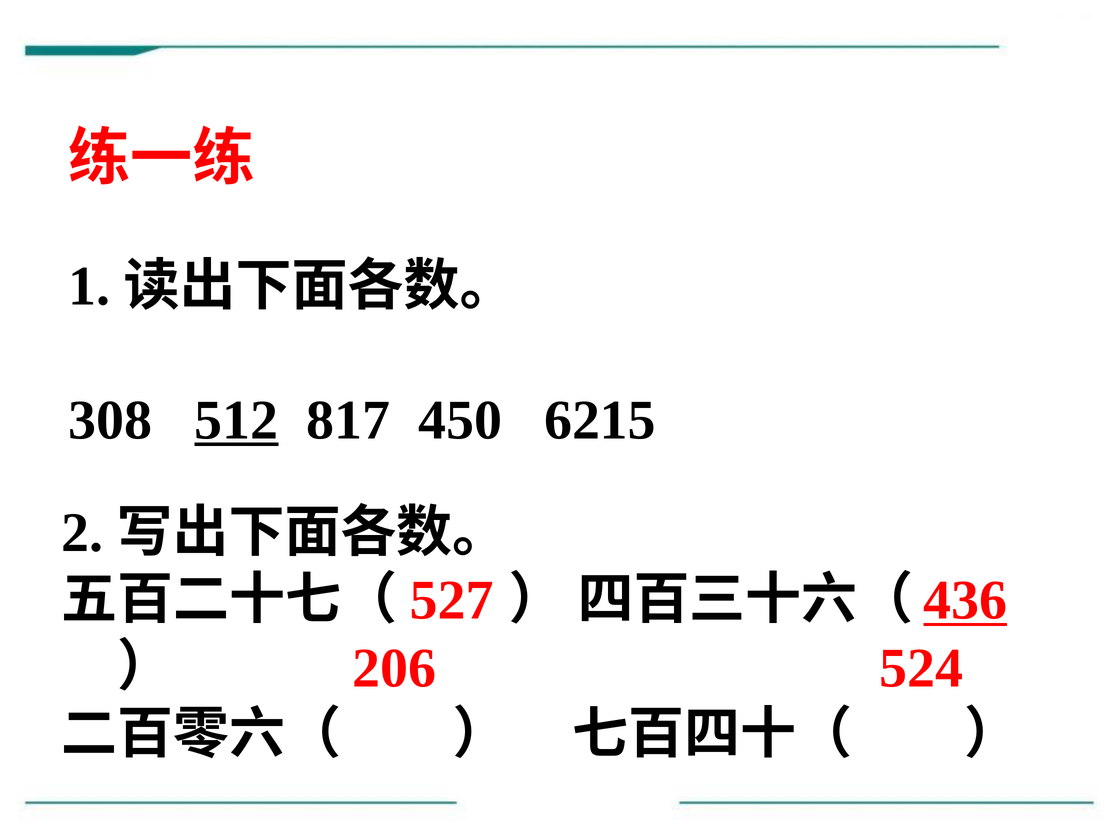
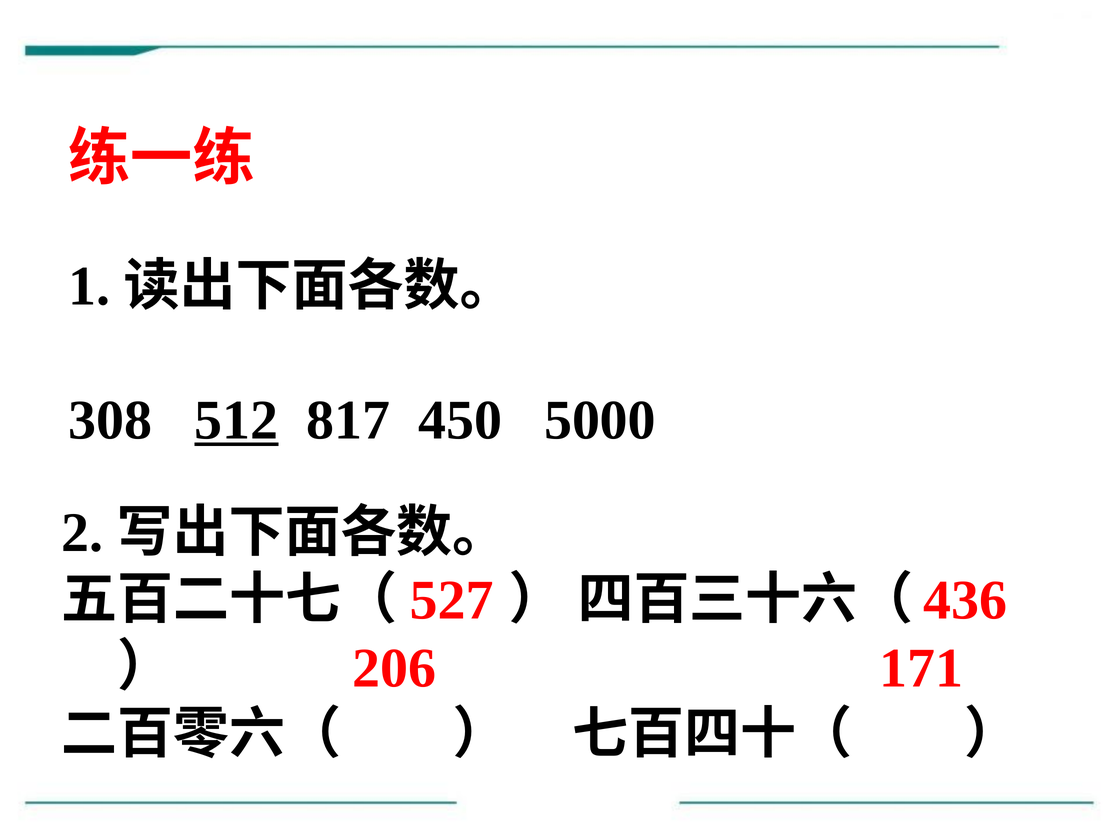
6215: 6215 -> 5000
436 underline: present -> none
524: 524 -> 171
